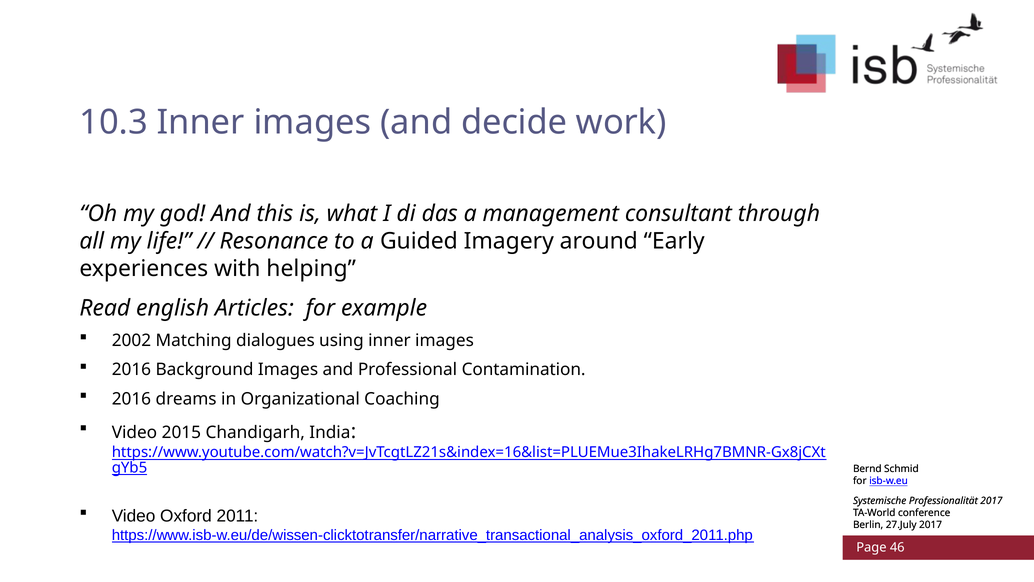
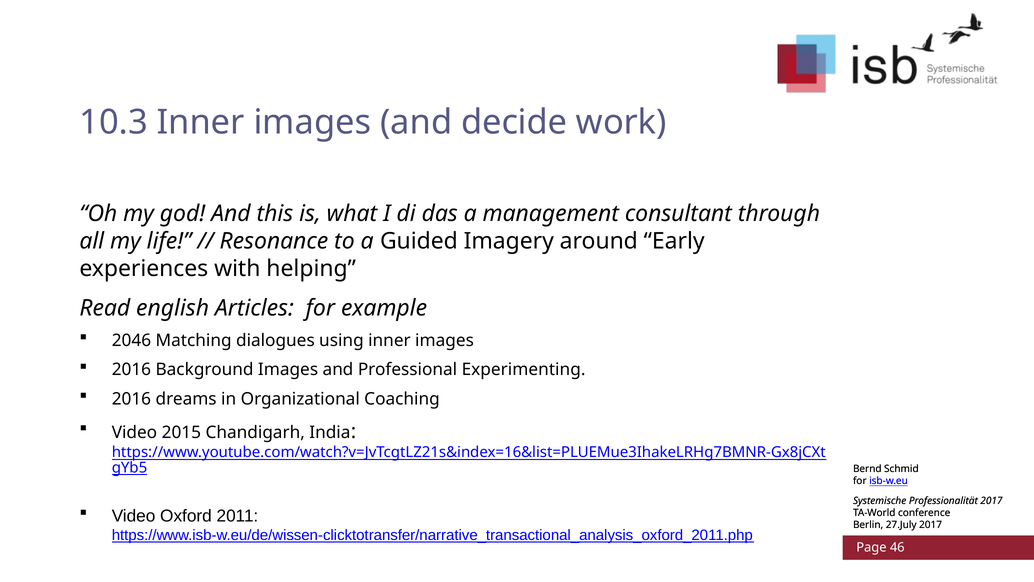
2002: 2002 -> 2046
Contamination: Contamination -> Experimenting
